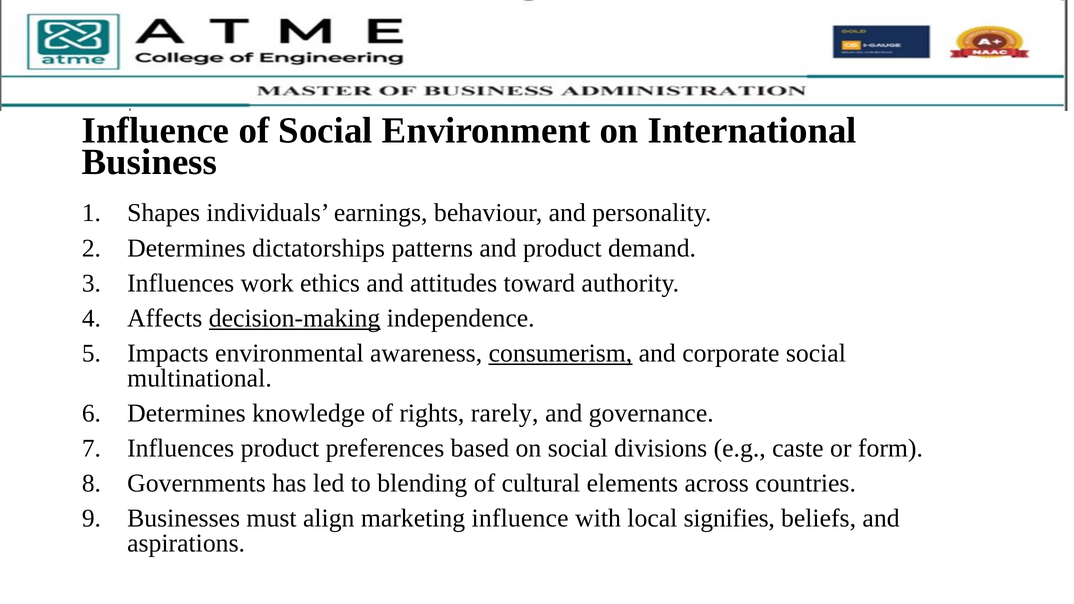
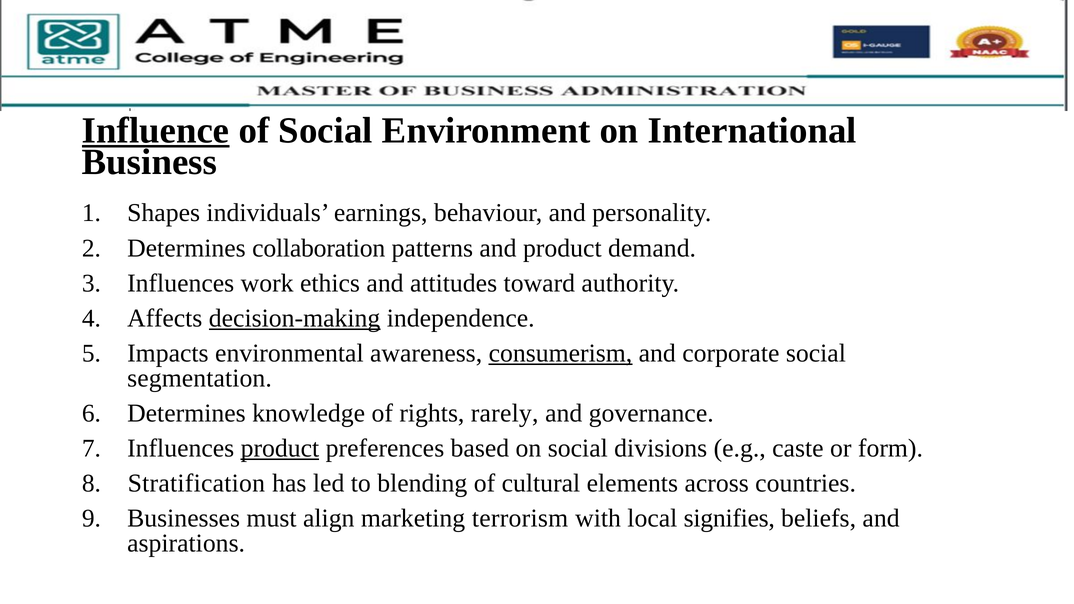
Influence at (156, 130) underline: none -> present
dictatorships: dictatorships -> collaboration
multinational: multinational -> segmentation
product at (280, 448) underline: none -> present
Governments: Governments -> Stratification
marketing influence: influence -> terrorism
